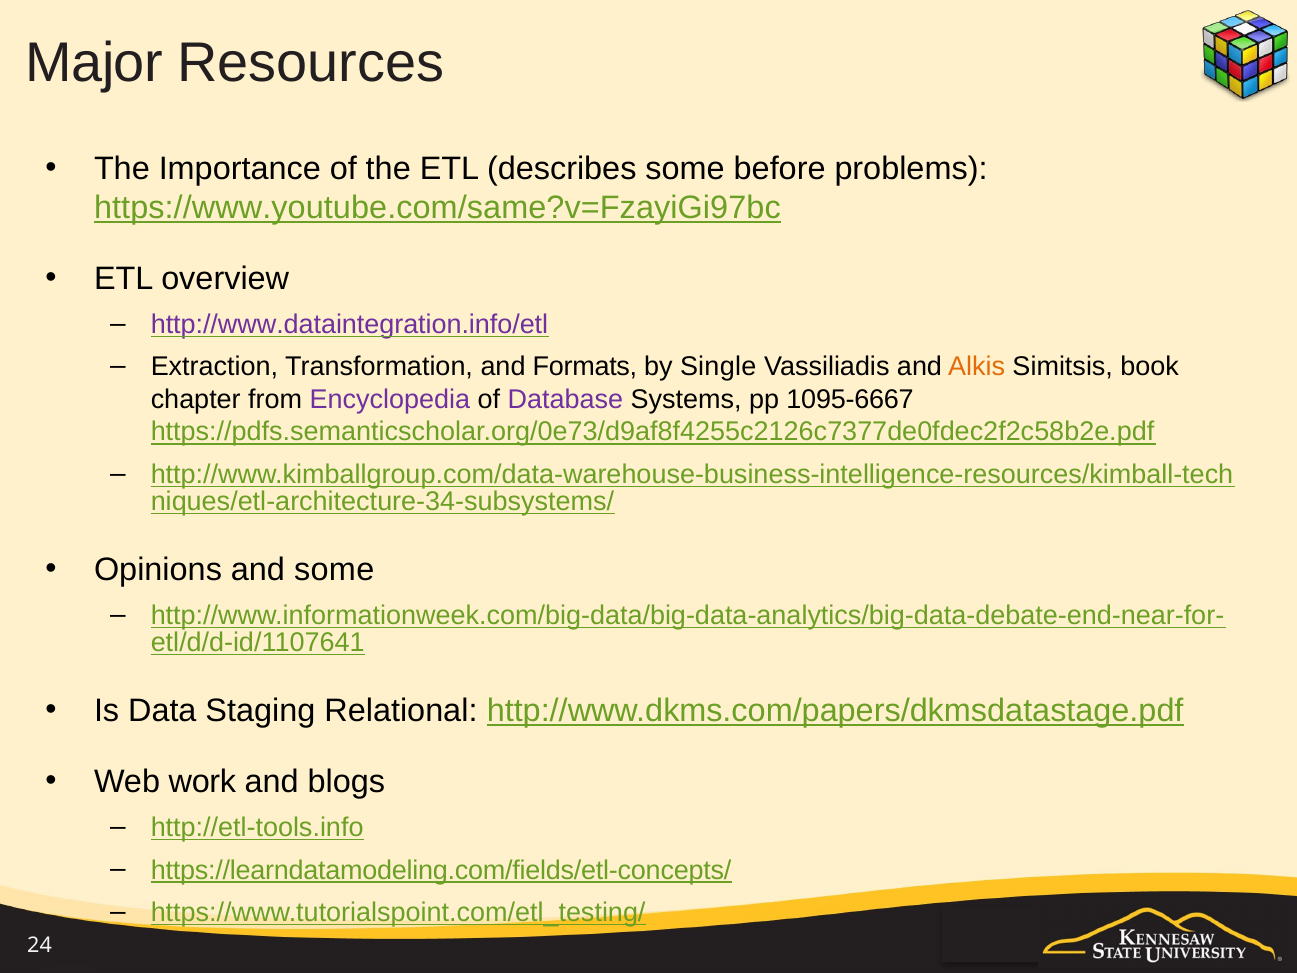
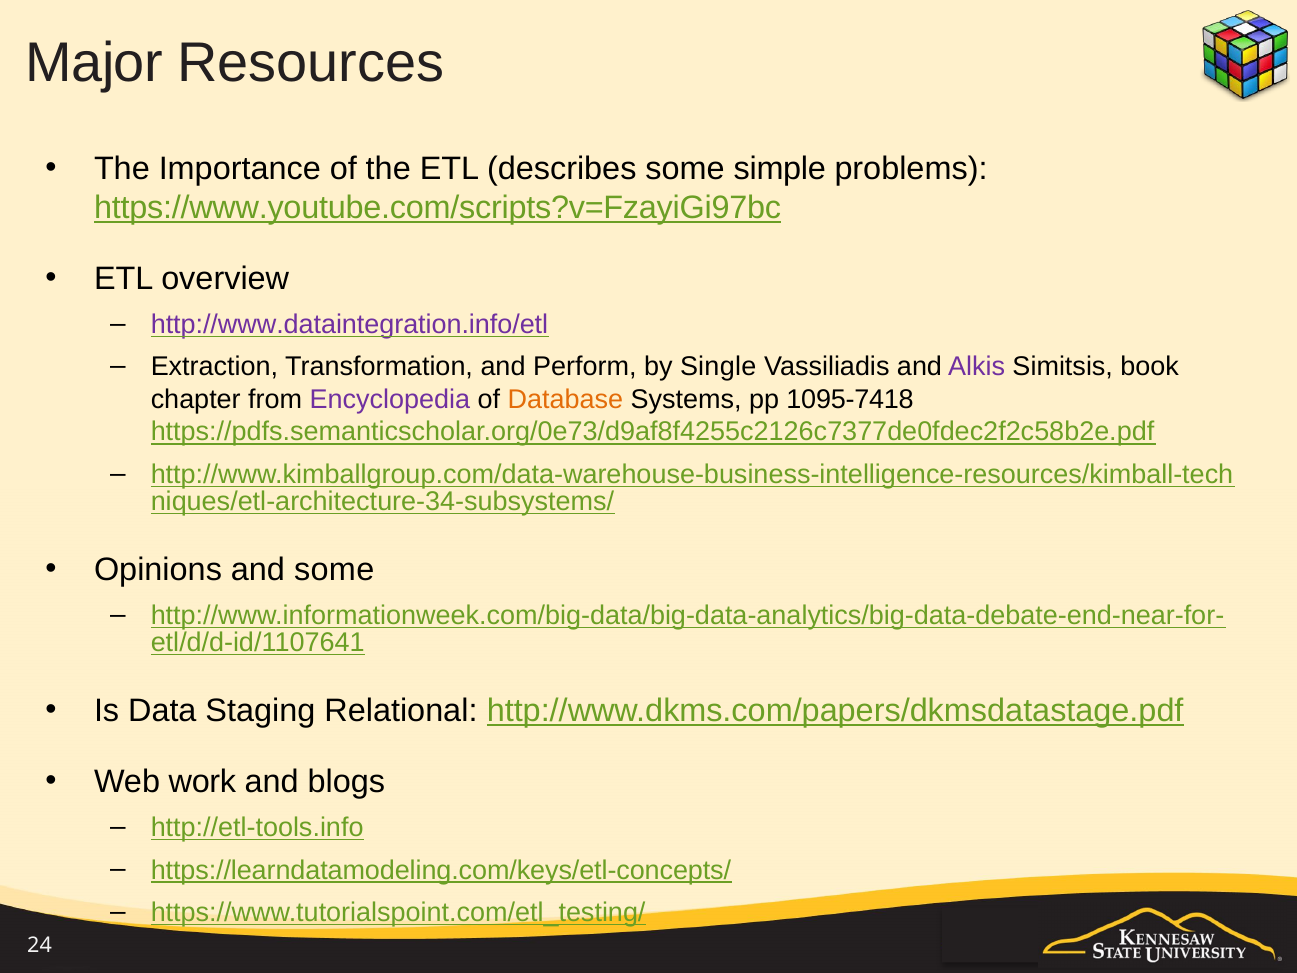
before: before -> simple
https://www.youtube.com/same?v=FzayiGi97bc: https://www.youtube.com/same?v=FzayiGi97bc -> https://www.youtube.com/scripts?v=FzayiGi97bc
Formats: Formats -> Perform
Alkis colour: orange -> purple
Database colour: purple -> orange
1095-6667: 1095-6667 -> 1095-7418
https://learndatamodeling.com/fields/etl-concepts/: https://learndatamodeling.com/fields/etl-concepts/ -> https://learndatamodeling.com/keys/etl-concepts/
